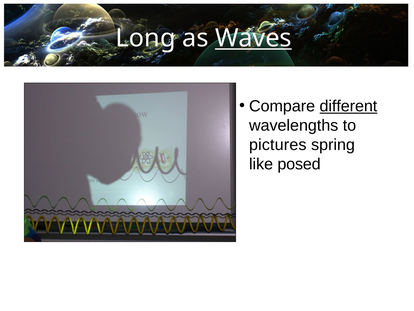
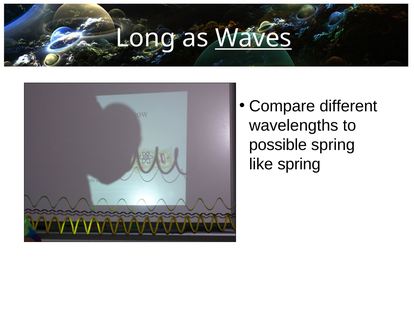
different underline: present -> none
pictures: pictures -> possible
like posed: posed -> spring
